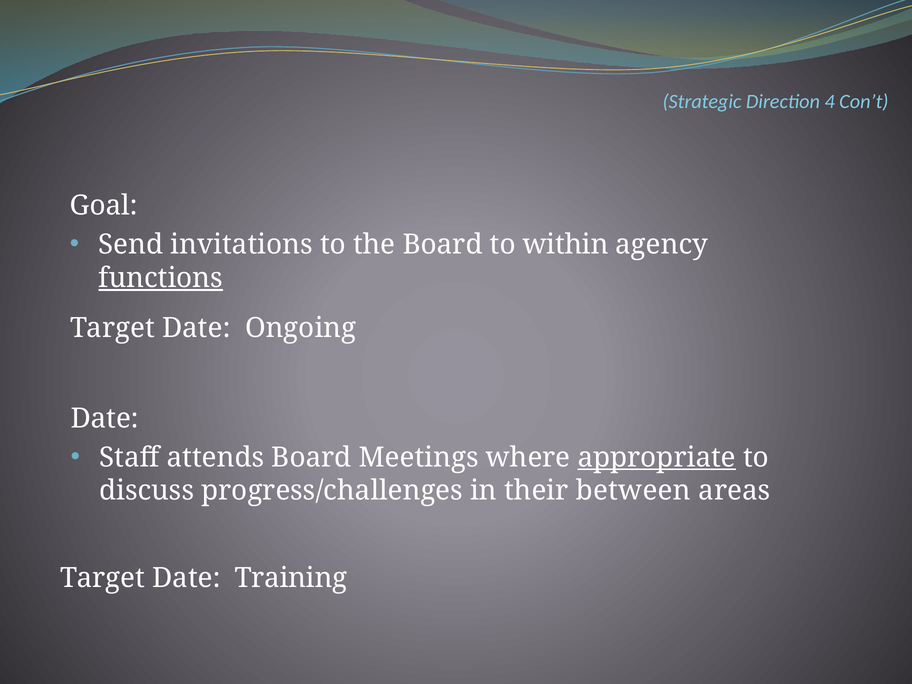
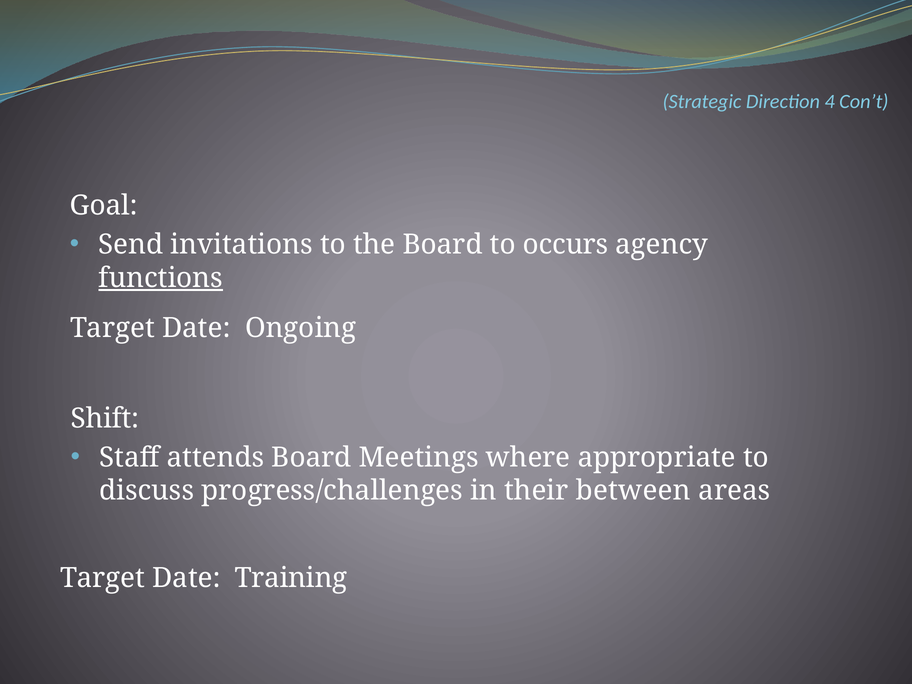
within: within -> occurs
Date at (105, 418): Date -> Shift
appropriate underline: present -> none
